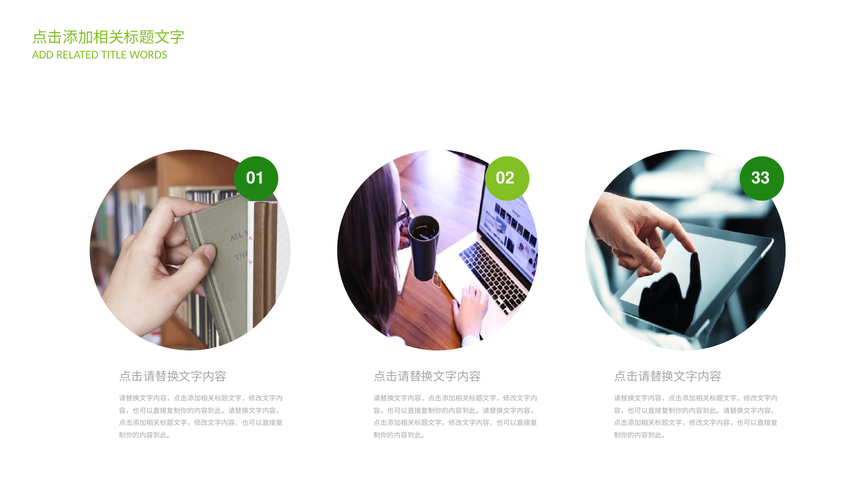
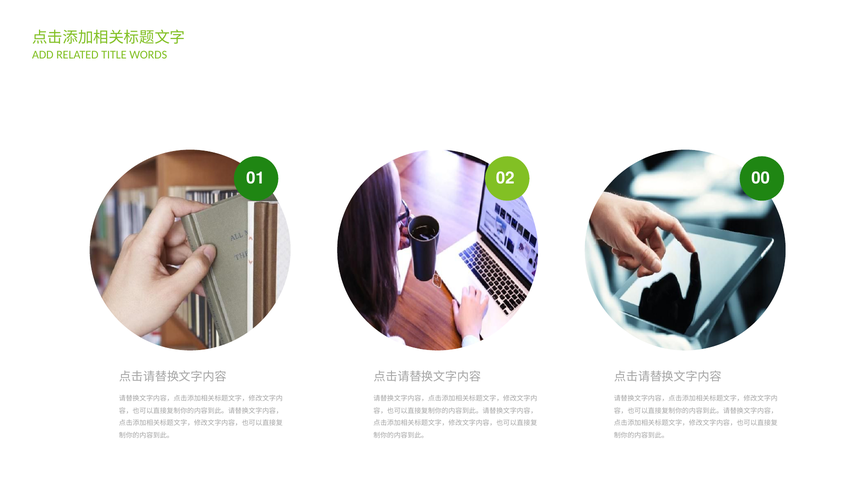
33: 33 -> 00
